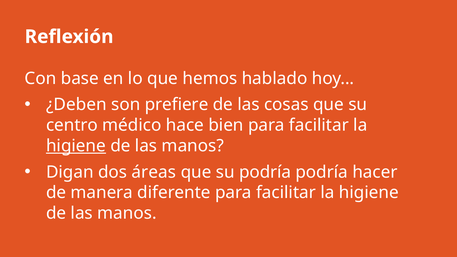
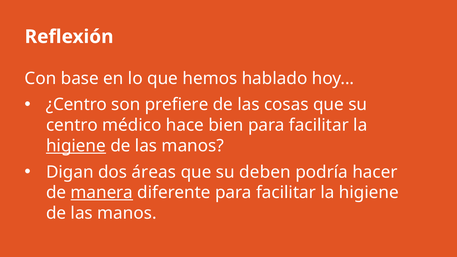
¿Deben: ¿Deben -> ¿Centro
su podría: podría -> deben
manera underline: none -> present
